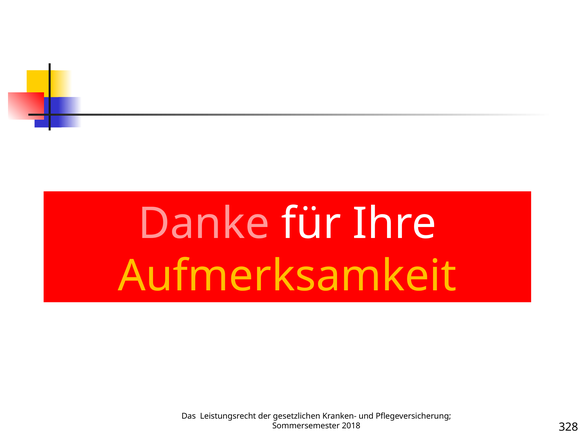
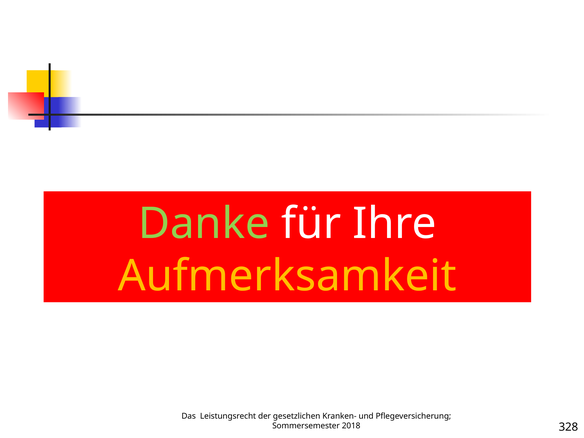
Danke colour: pink -> light green
